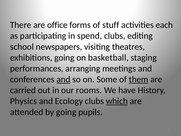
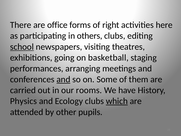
stuff: stuff -> right
each: each -> here
spend: spend -> others
school underline: none -> present
them underline: present -> none
by going: going -> other
